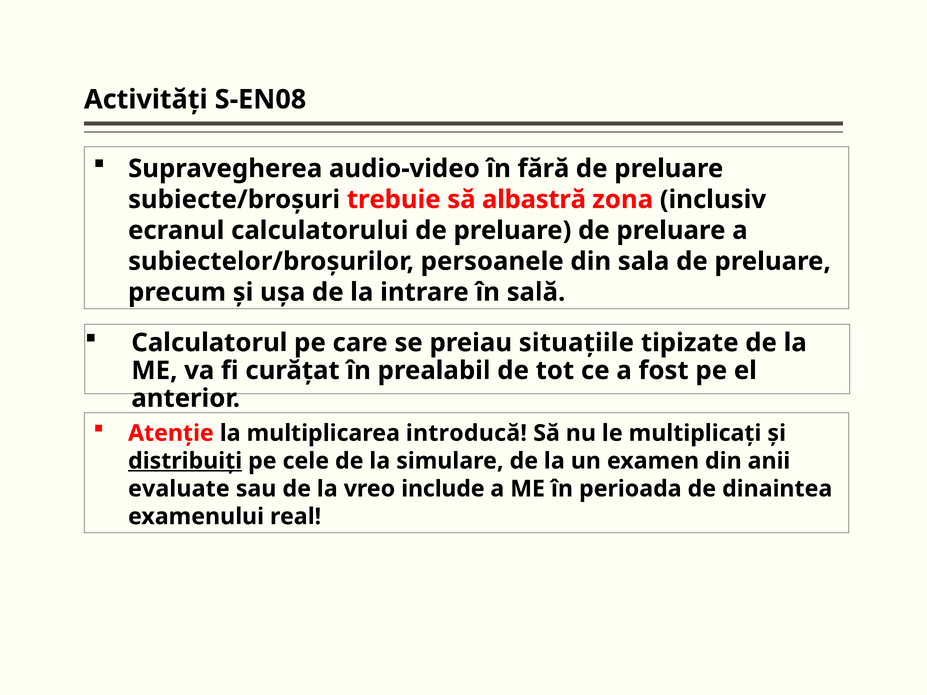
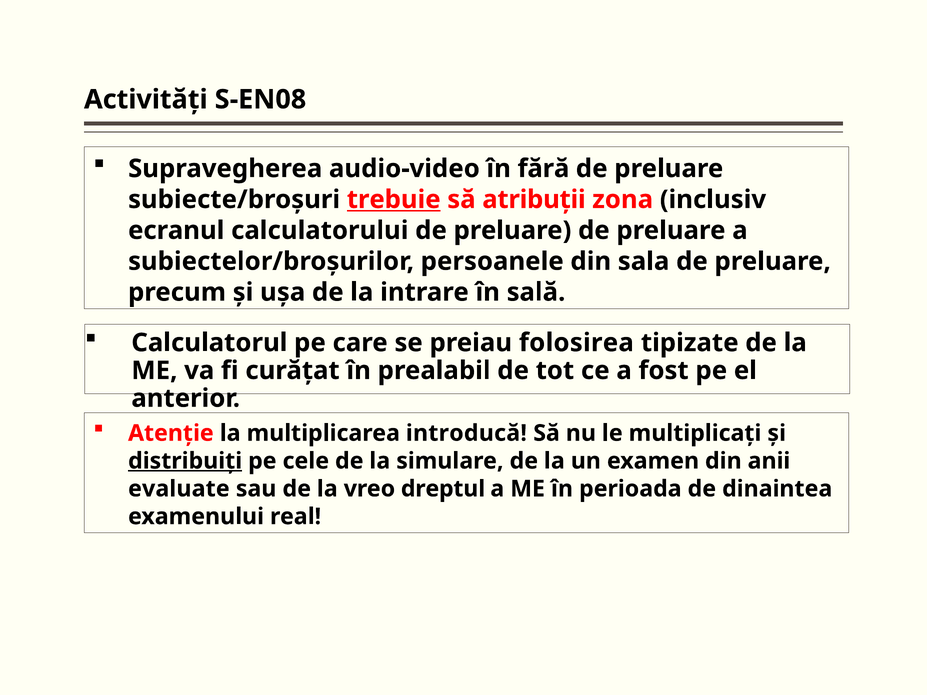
trebuie underline: none -> present
albastră: albastră -> atribuţii
situaţiile: situaţiile -> folosirea
include: include -> dreptul
